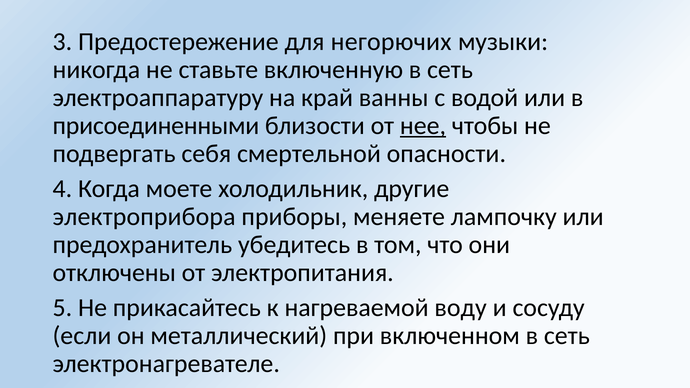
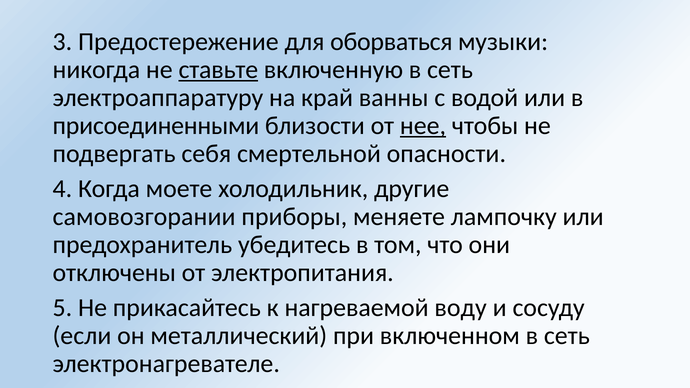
негорючих: негорючих -> оборваться
ставьте underline: none -> present
электроприбора: электроприбора -> самовозгорании
